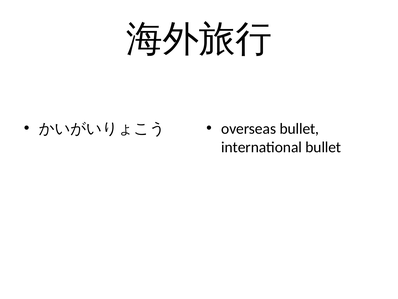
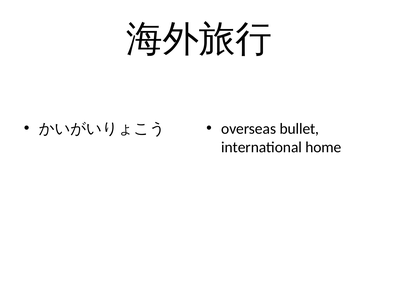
international bullet: bullet -> home
